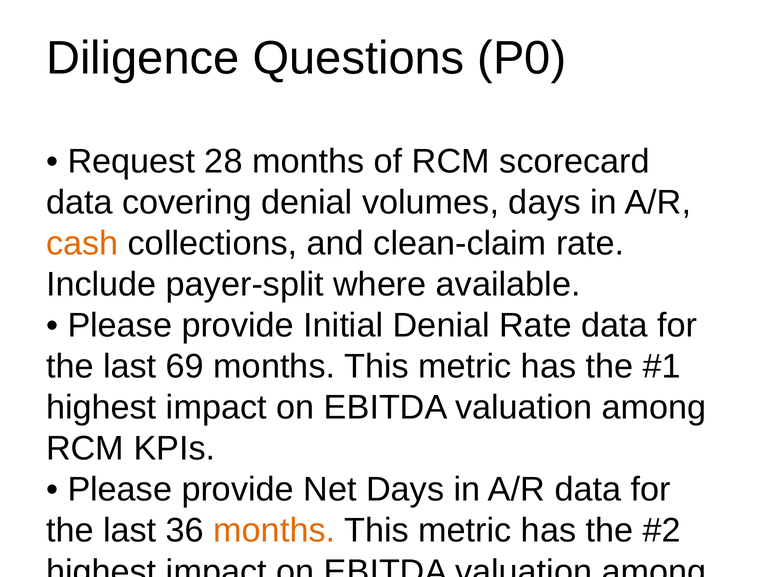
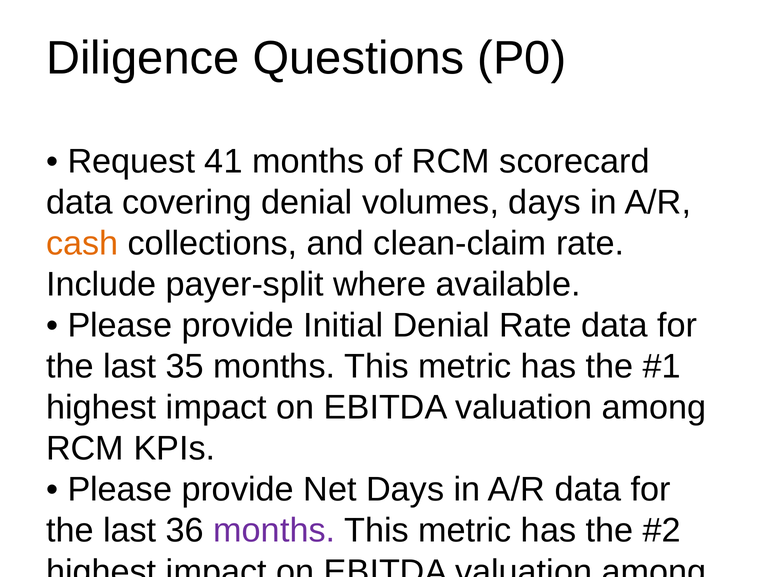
28: 28 -> 41
69: 69 -> 35
months at (274, 531) colour: orange -> purple
